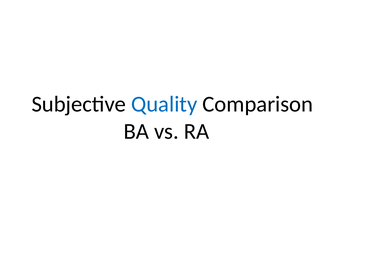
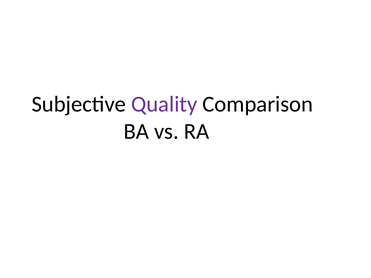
Quality colour: blue -> purple
